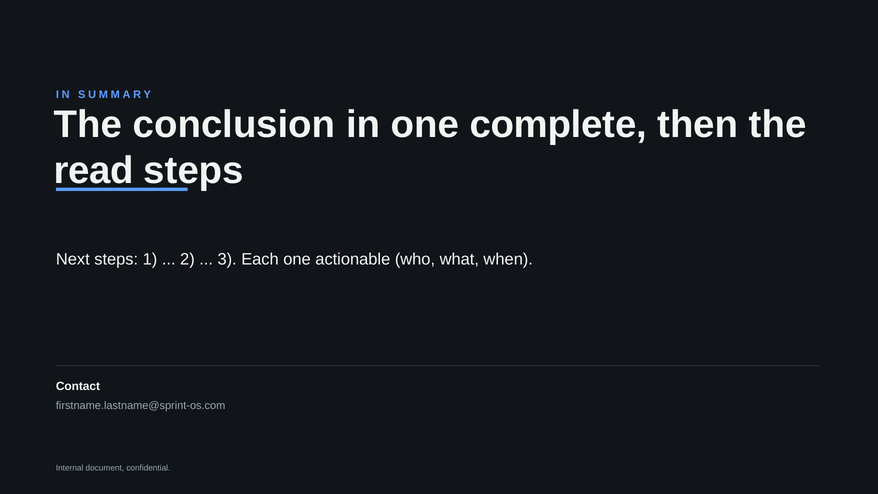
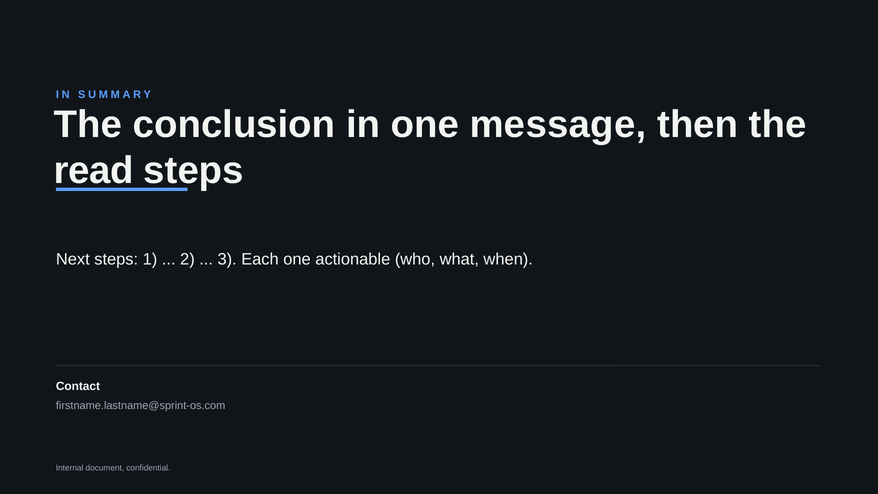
complete: complete -> message
